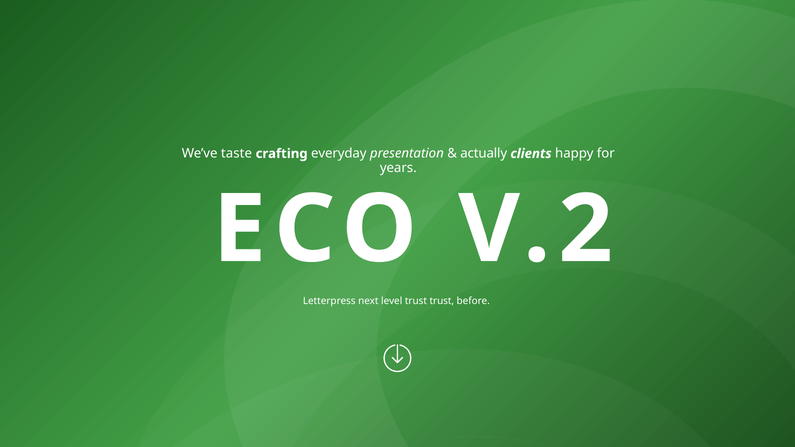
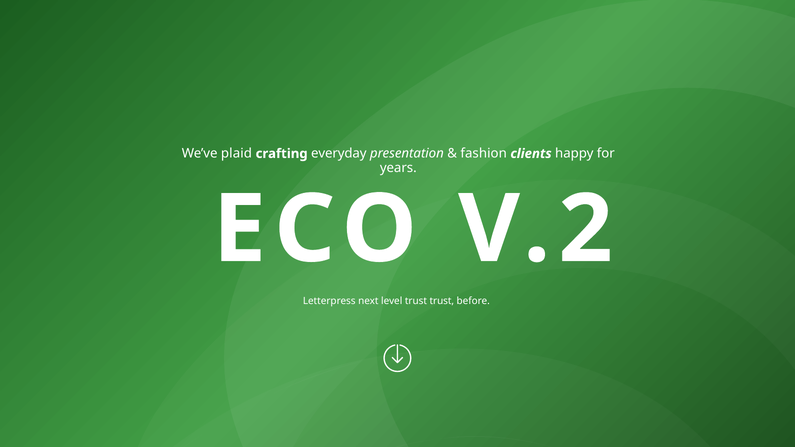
taste: taste -> plaid
actually: actually -> fashion
